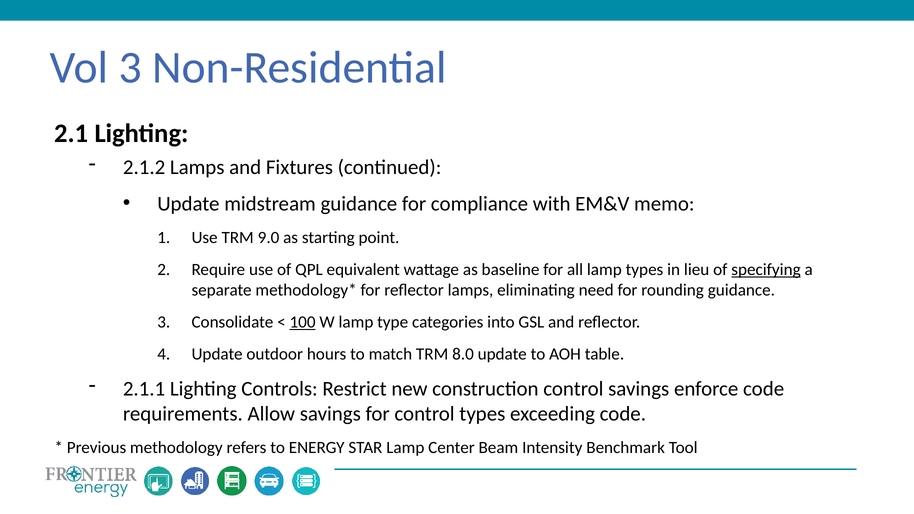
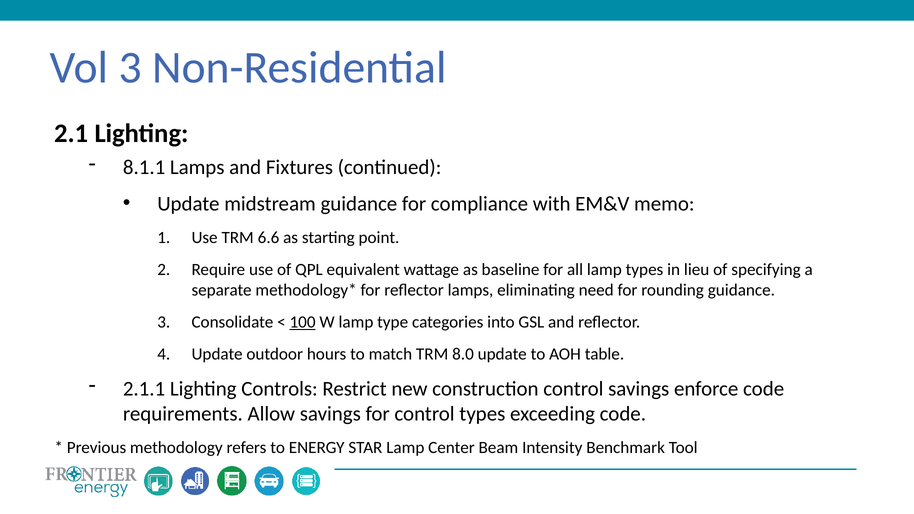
2.1.2: 2.1.2 -> 8.1.1
9.0: 9.0 -> 6.6
specifying underline: present -> none
